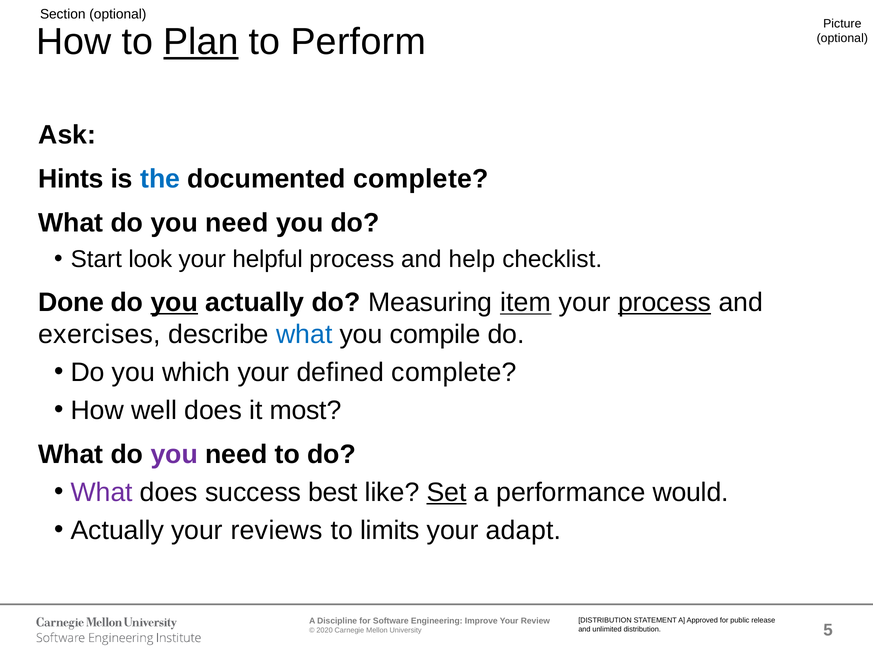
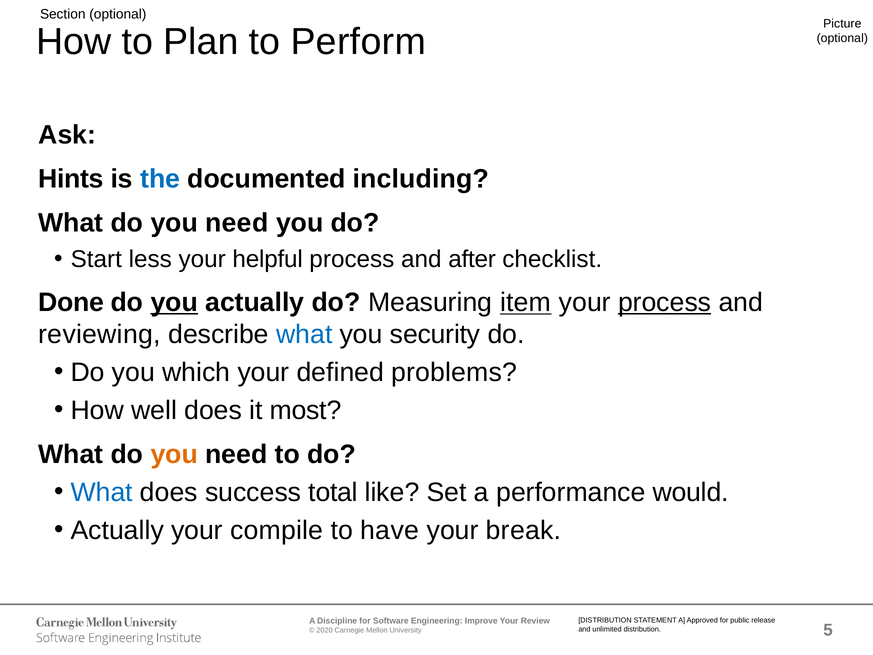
Plan underline: present -> none
documented complete: complete -> including
look: look -> less
help: help -> after
exercises: exercises -> reviewing
compile: compile -> security
defined complete: complete -> problems
you at (174, 454) colour: purple -> orange
What at (102, 492) colour: purple -> blue
best: best -> total
Set underline: present -> none
reviews: reviews -> compile
limits: limits -> have
adapt: adapt -> break
